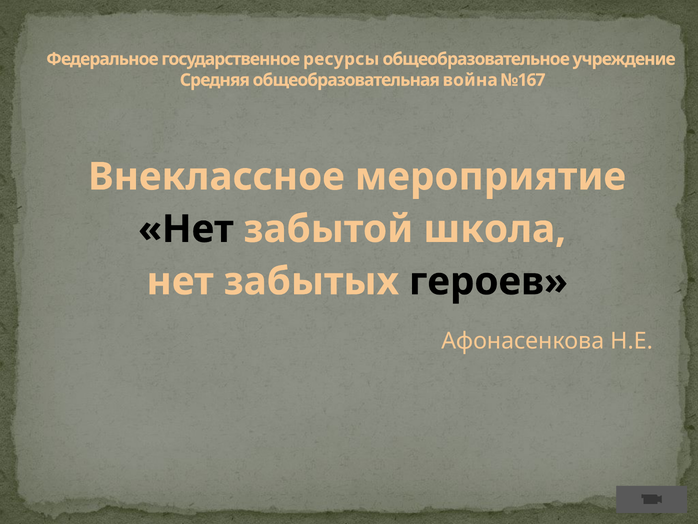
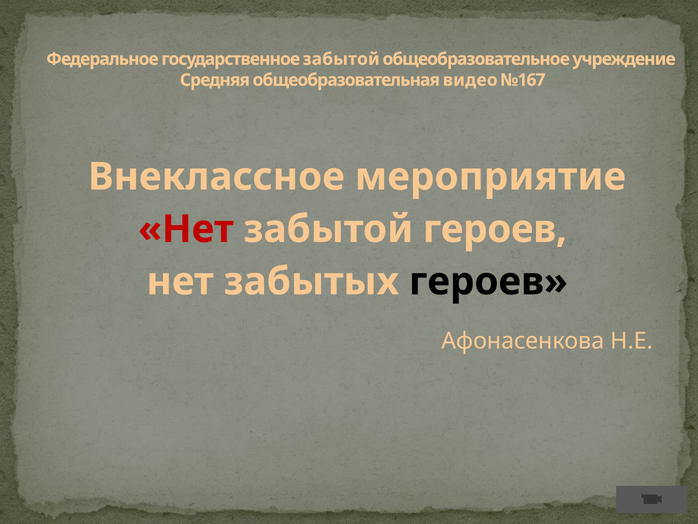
государственное ресурсы: ресурсы -> забытой
война: война -> видео
Нет at (186, 229) colour: black -> red
забытой школа: школа -> героев
